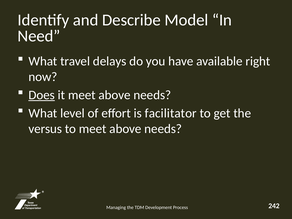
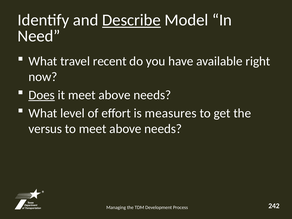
Describe underline: none -> present
delays: delays -> recent
facilitator: facilitator -> measures
